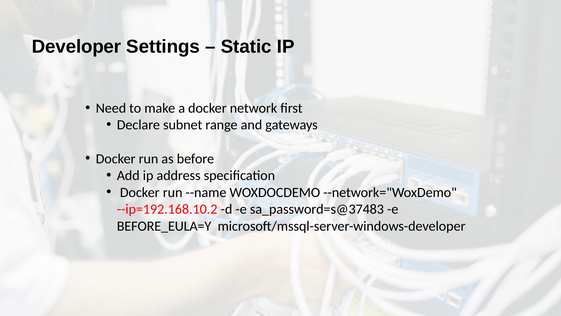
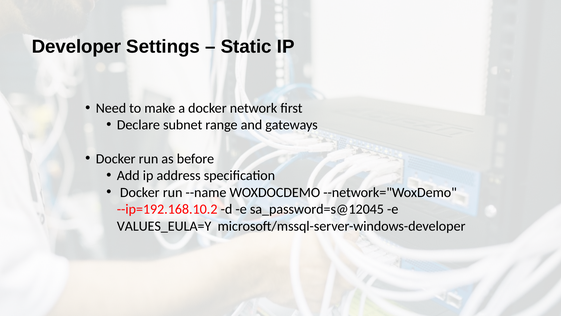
sa_password=s@37483: sa_password=s@37483 -> sa_password=s@12045
BEFORE_EULA=Y: BEFORE_EULA=Y -> VALUES_EULA=Y
